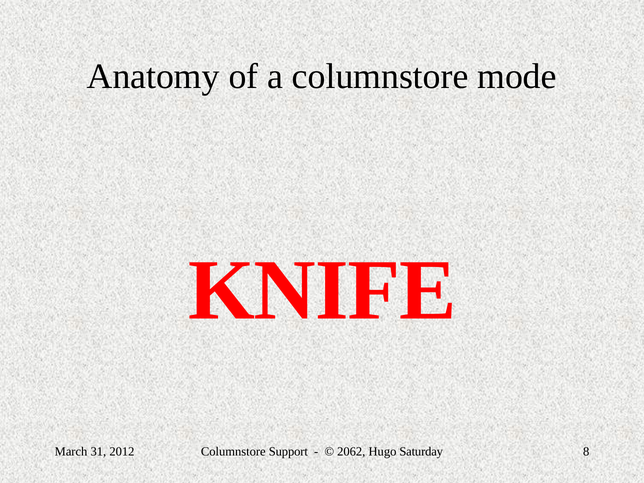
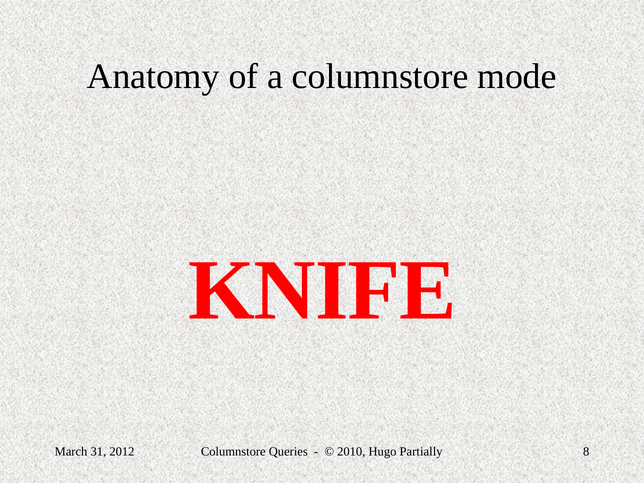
Support: Support -> Queries
2062: 2062 -> 2010
Saturday: Saturday -> Partially
